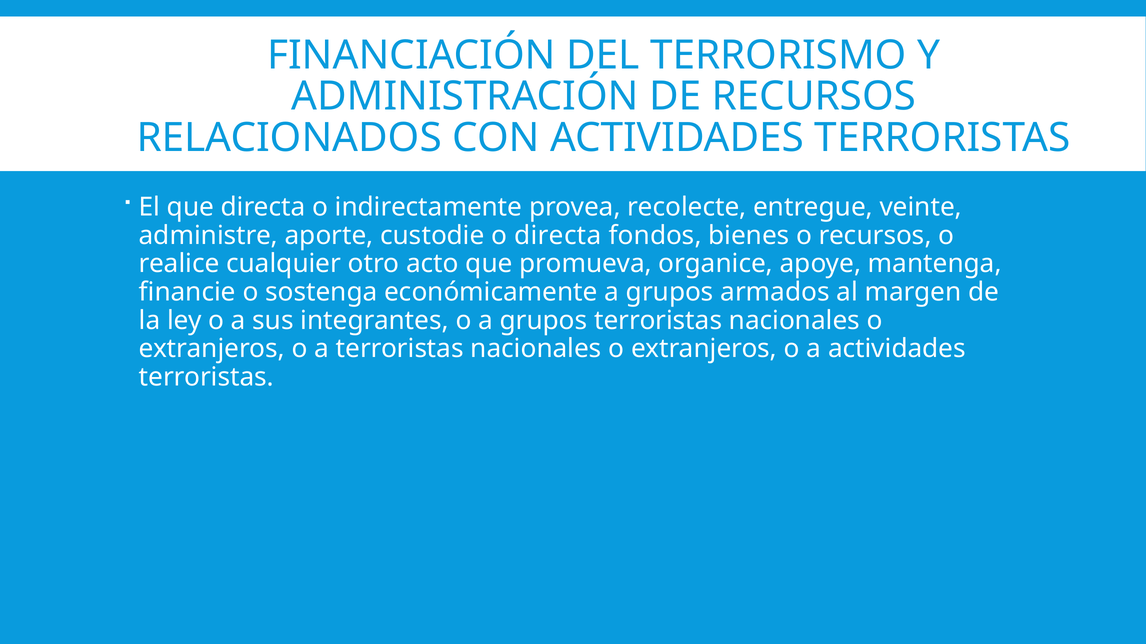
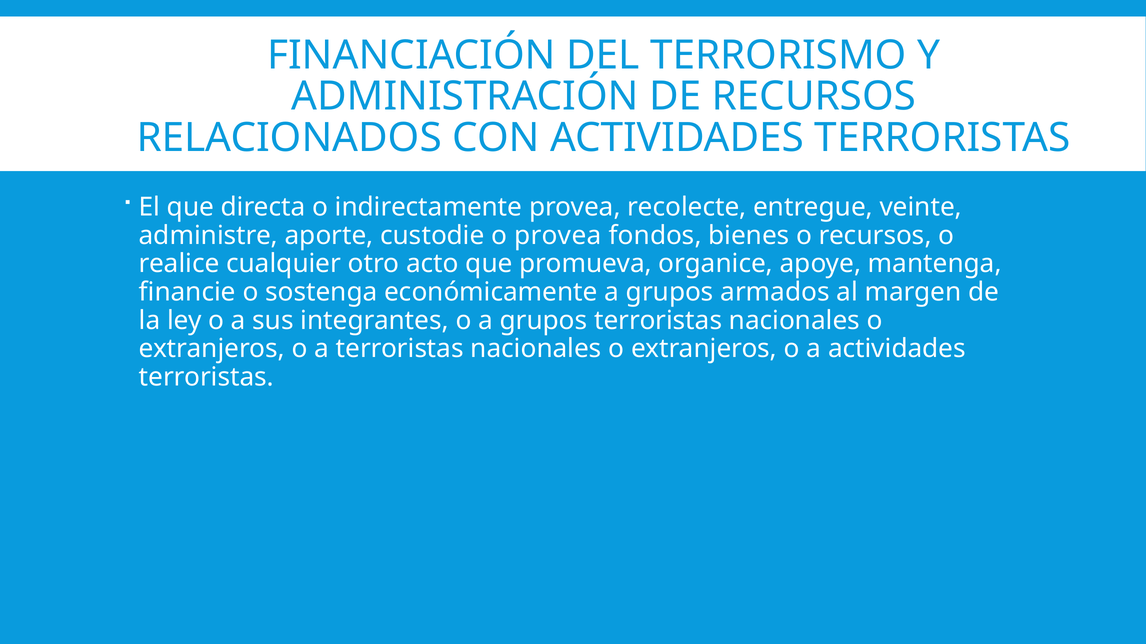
o directa: directa -> provea
